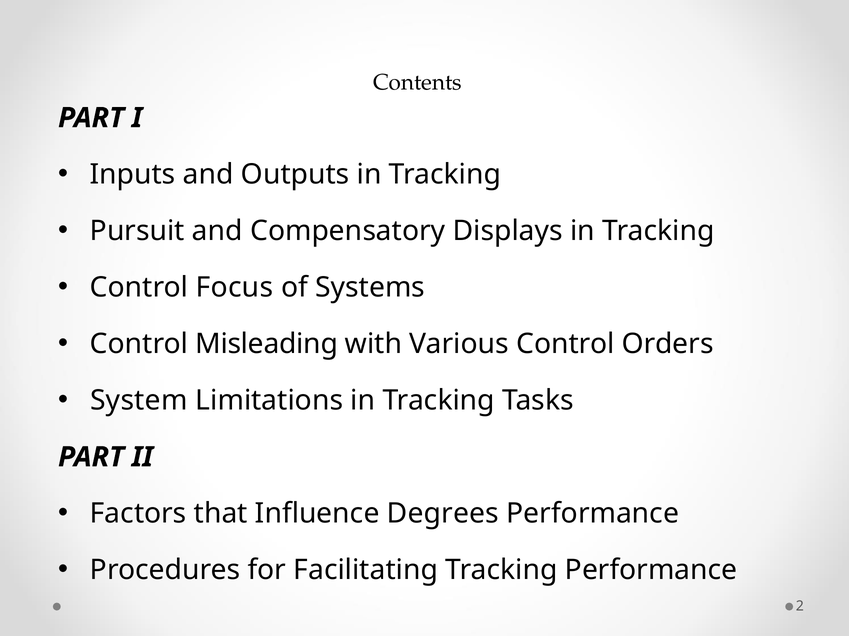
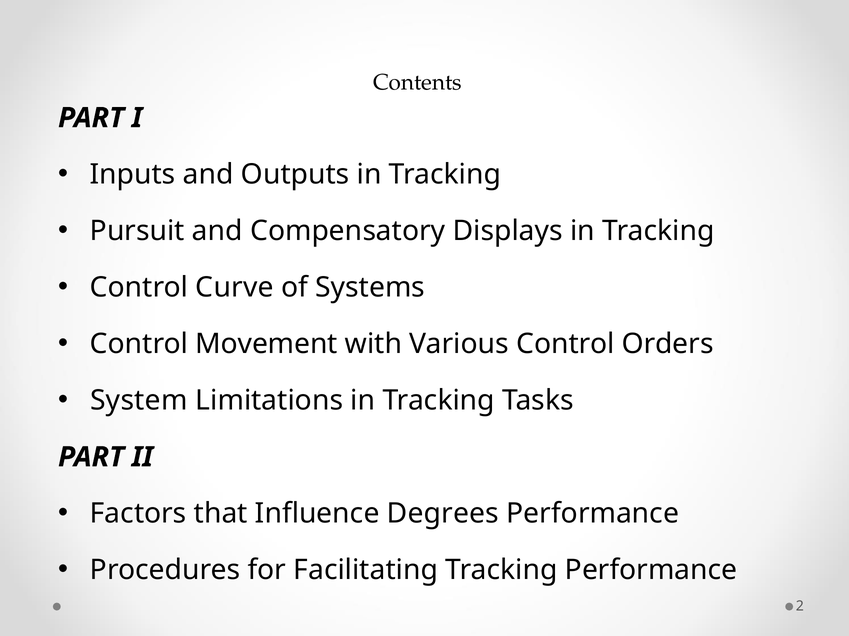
Focus: Focus -> Curve
Misleading: Misleading -> Movement
